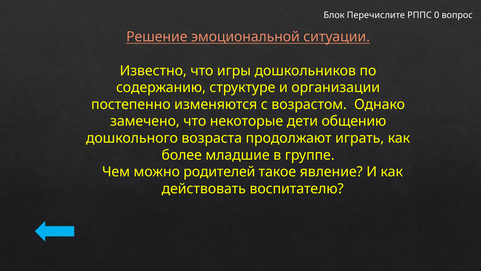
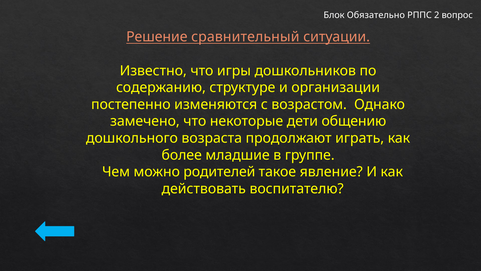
Перечислите: Перечислите -> Обязательно
0: 0 -> 2
эмоциональной: эмоциональной -> сравнительный
